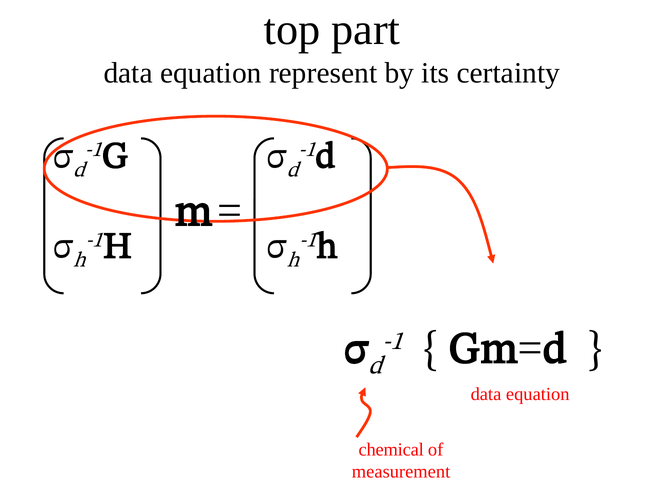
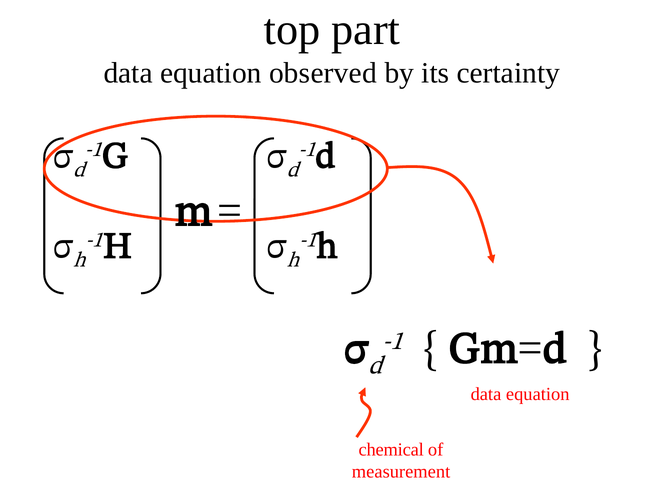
represent: represent -> observed
